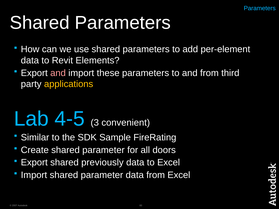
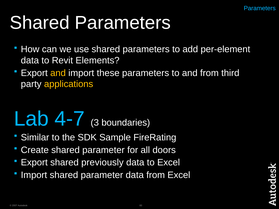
and at (58, 73) colour: pink -> yellow
4-5: 4-5 -> 4-7
convenient: convenient -> boundaries
